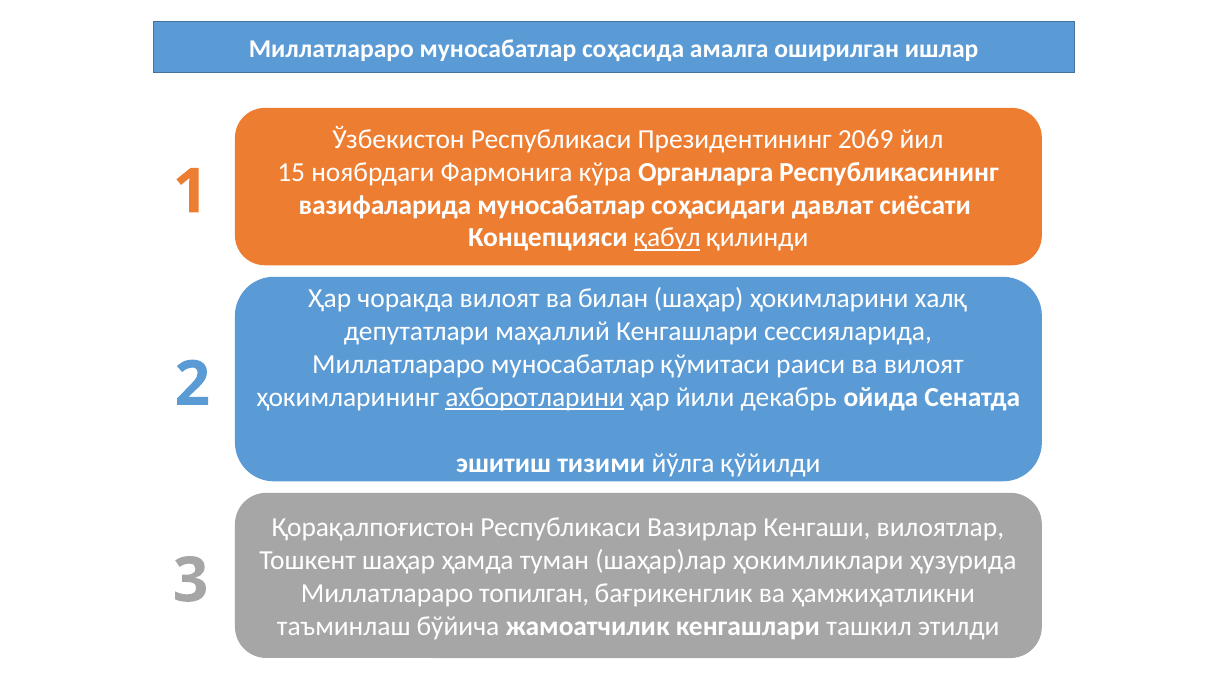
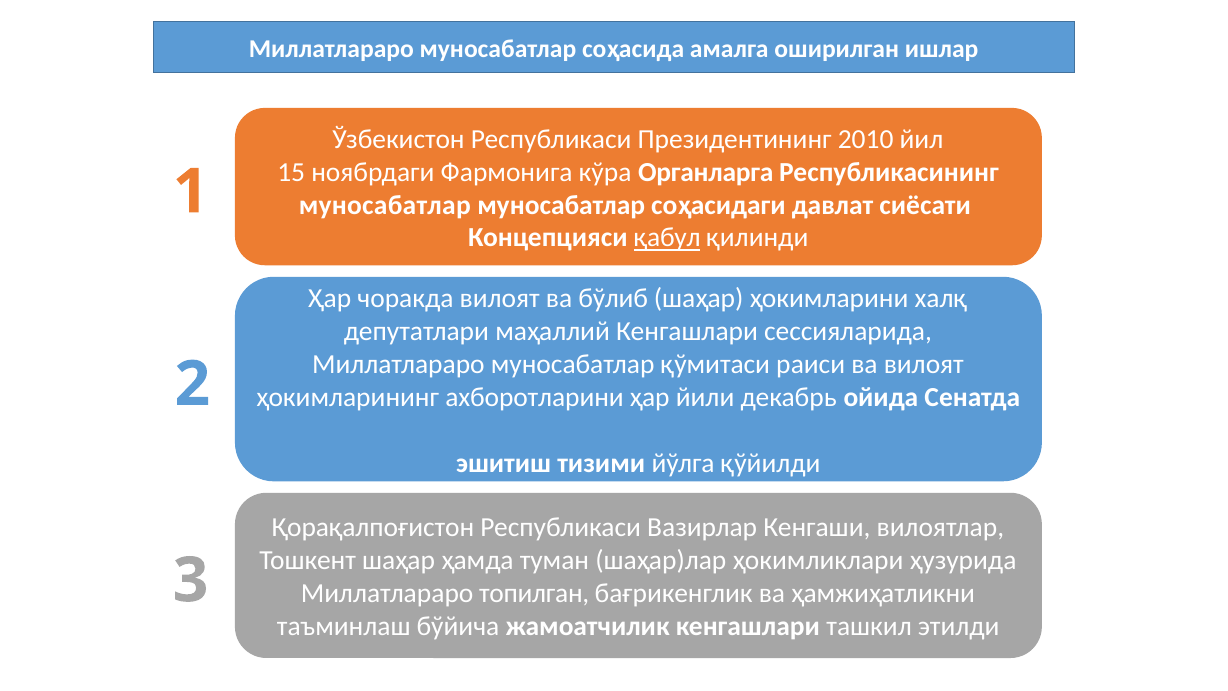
2069: 2069 -> 2010
вазифаларида at (385, 205): вазифаларида -> муносабатлар
билан: билан -> бўлиб
ахборотларини underline: present -> none
